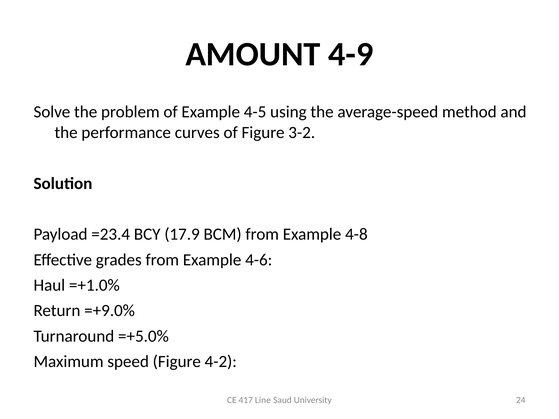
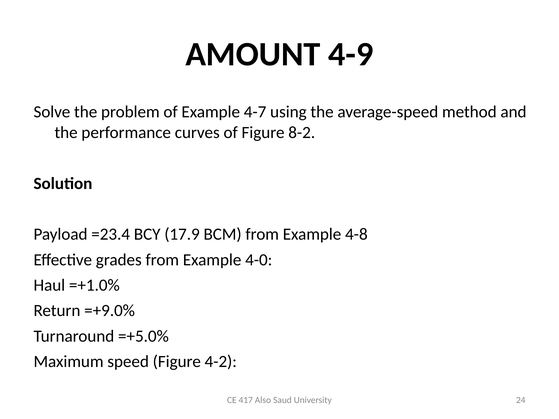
4-5: 4-5 -> 4-7
3-2: 3-2 -> 8-2
4-6: 4-6 -> 4-0
Line: Line -> Also
